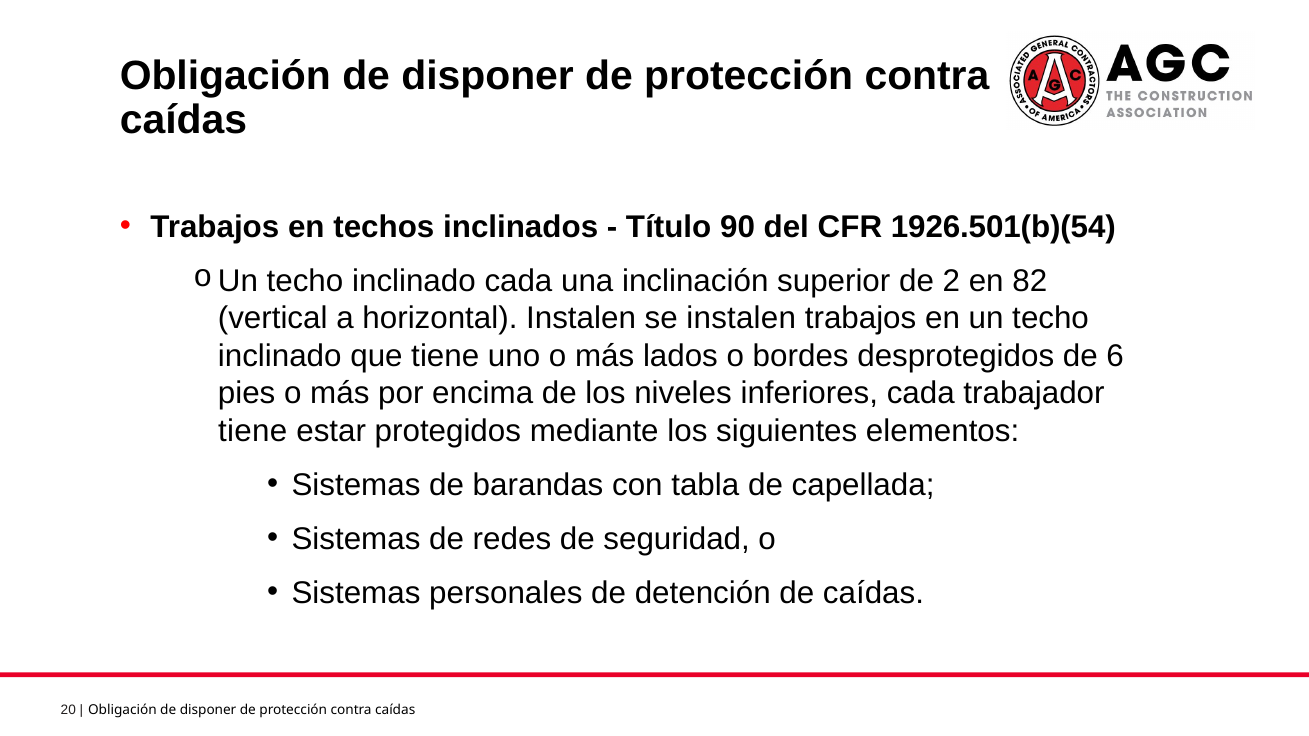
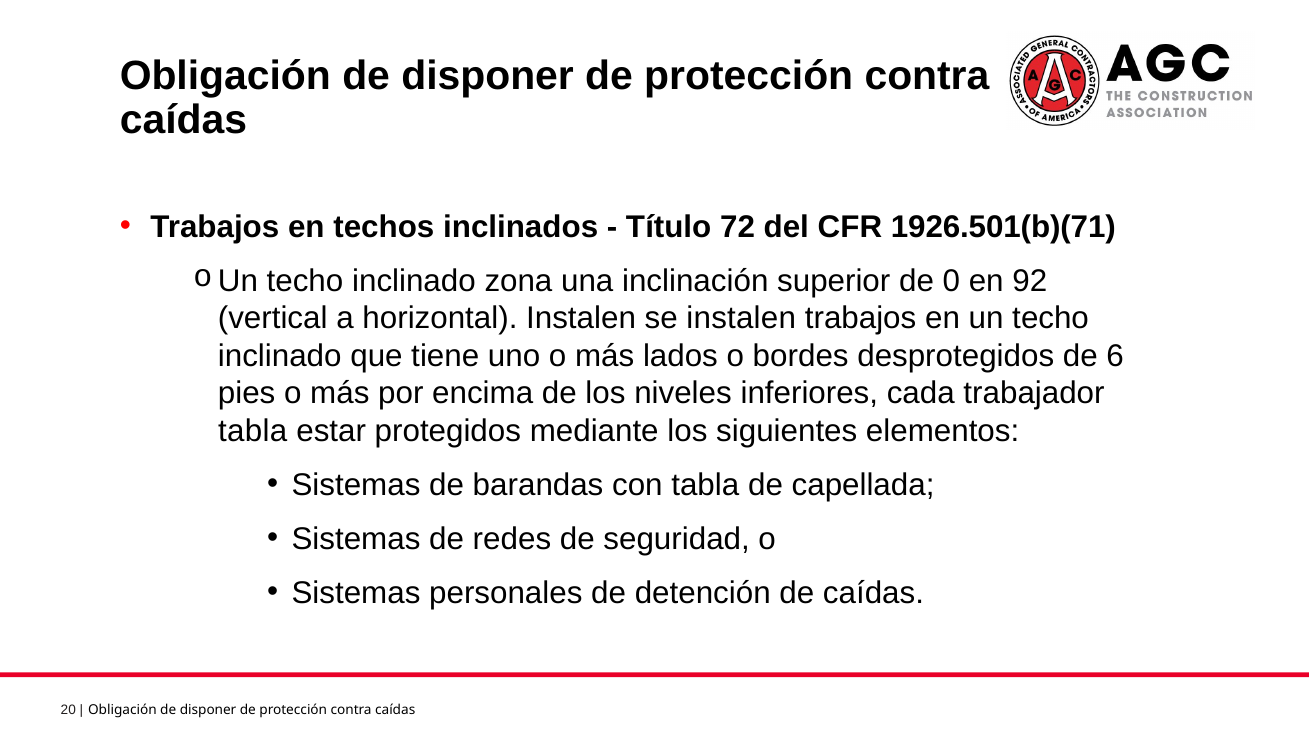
90: 90 -> 72
1926.501(b)(54: 1926.501(b)(54 -> 1926.501(b)(71
inclinado cada: cada -> zona
2: 2 -> 0
82: 82 -> 92
tiene at (253, 431): tiene -> tabla
